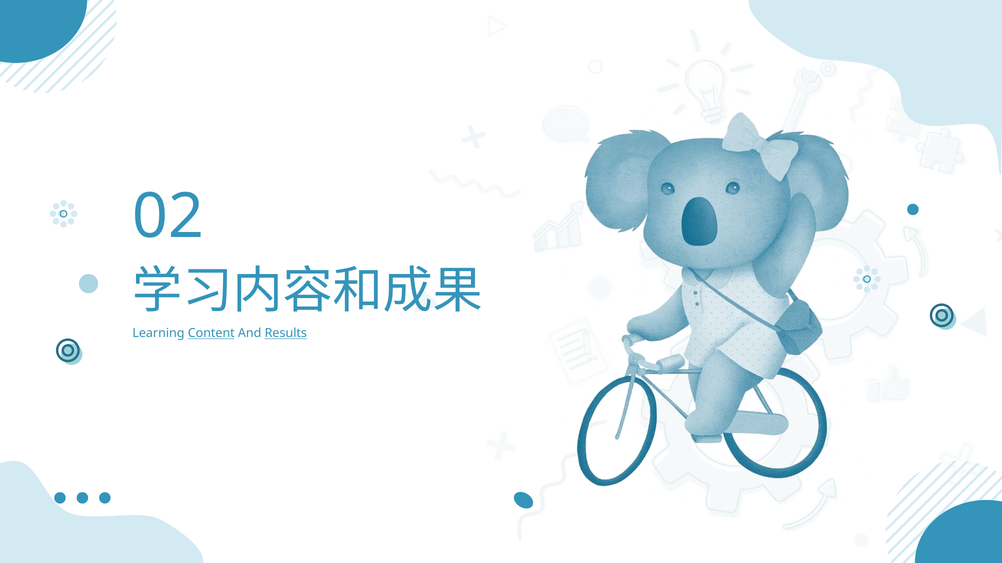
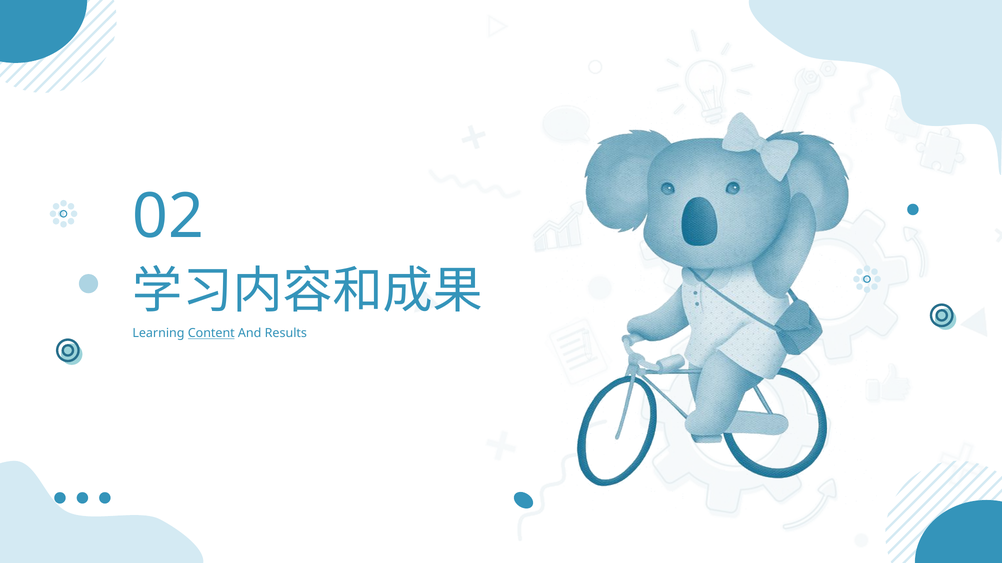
Results underline: present -> none
